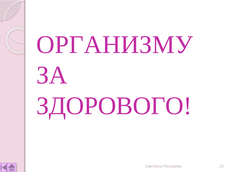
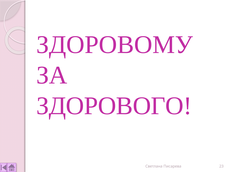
ОРГАНИЗМУ: ОРГАНИЗМУ -> ЗДОРОВОМУ
